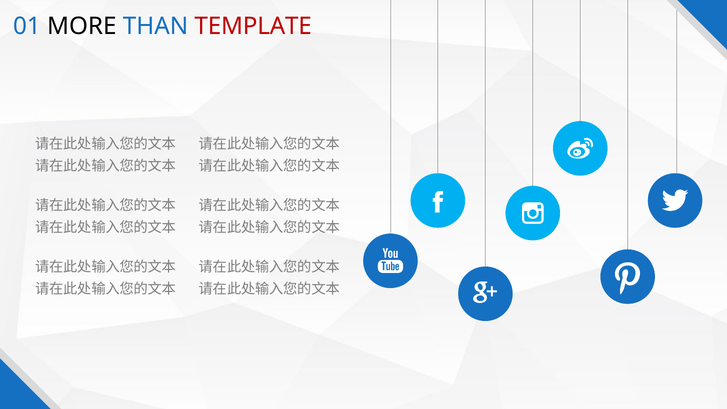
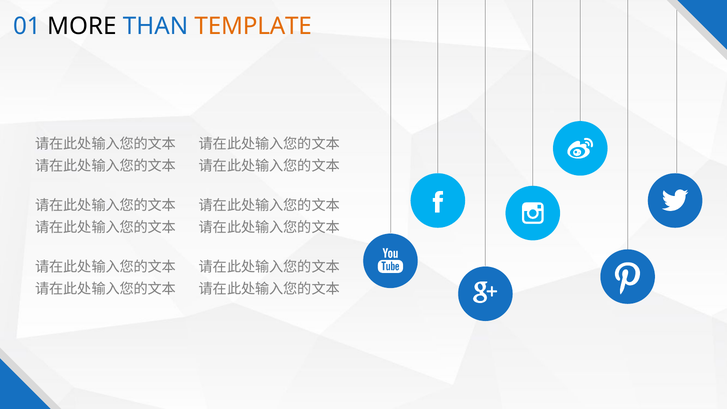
TEMPLATE colour: red -> orange
